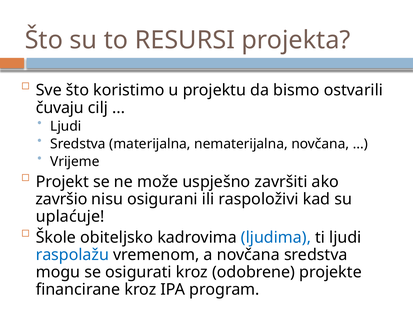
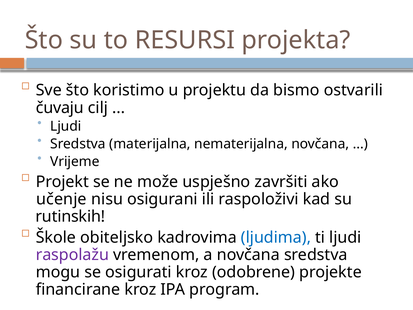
završio: završio -> učenje
uplaćuje: uplaćuje -> rutinskih
raspolažu colour: blue -> purple
